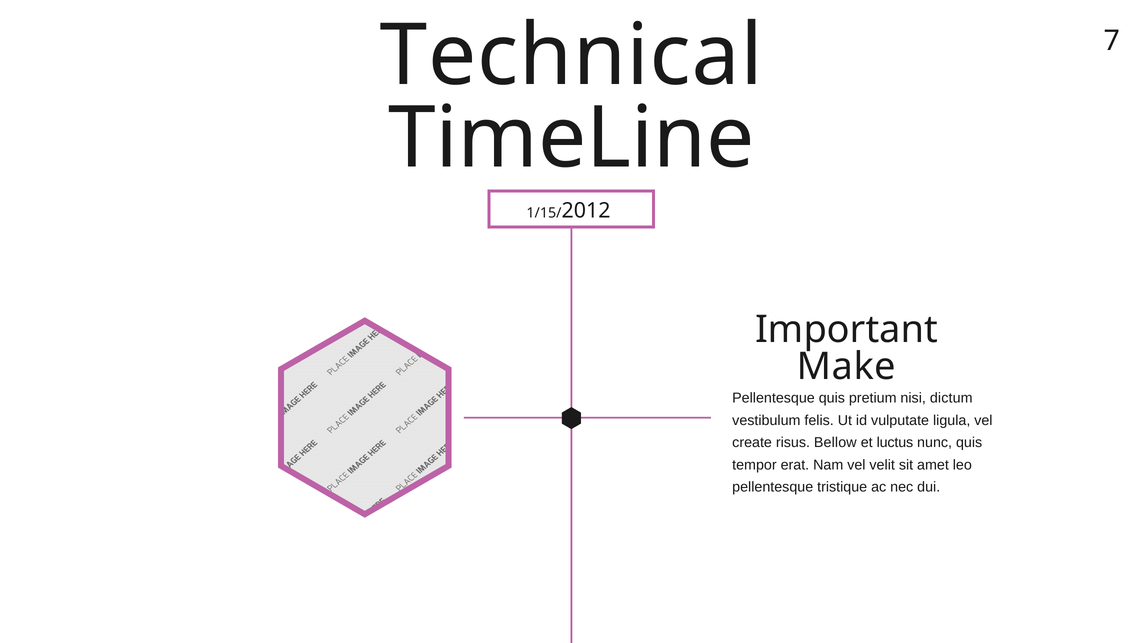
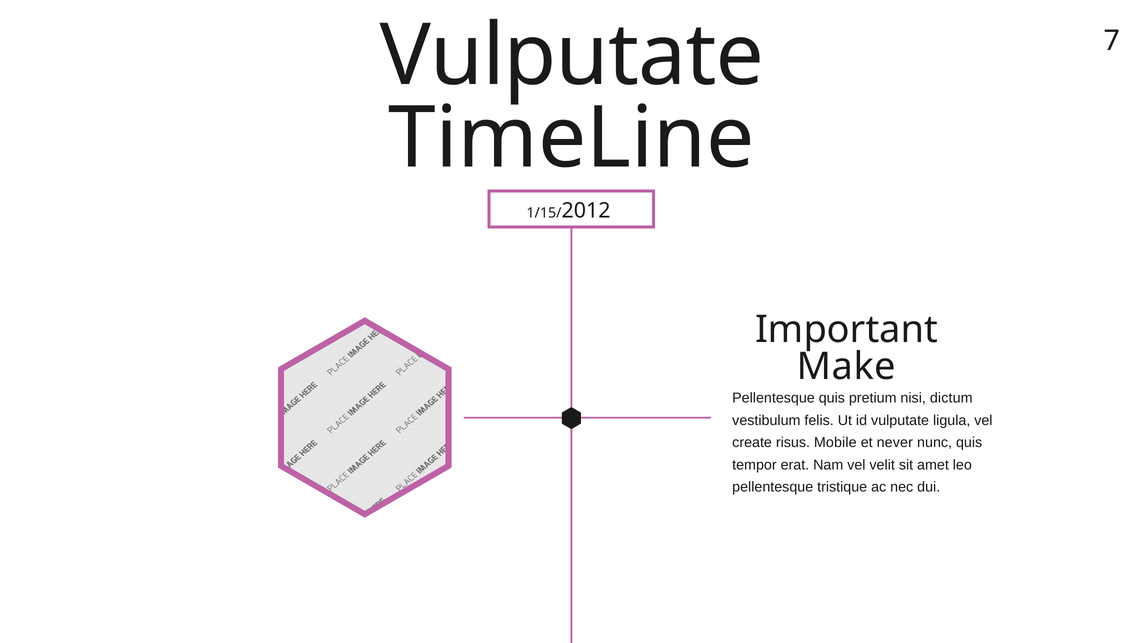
Technical at (571, 56): Technical -> Vulputate
Bellow: Bellow -> Mobile
luctus: luctus -> never
